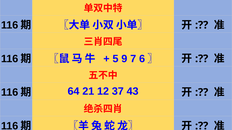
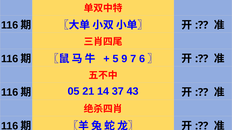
64: 64 -> 05
12: 12 -> 14
